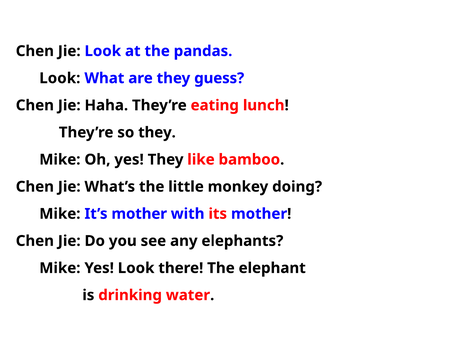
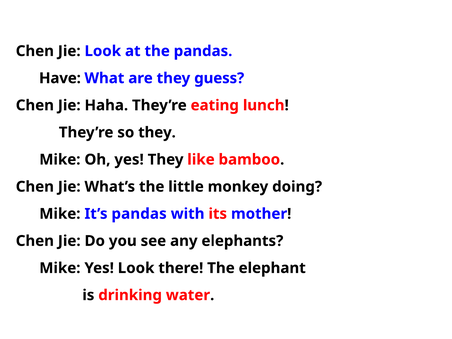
Look at (60, 78): Look -> Have
It’s mother: mother -> pandas
